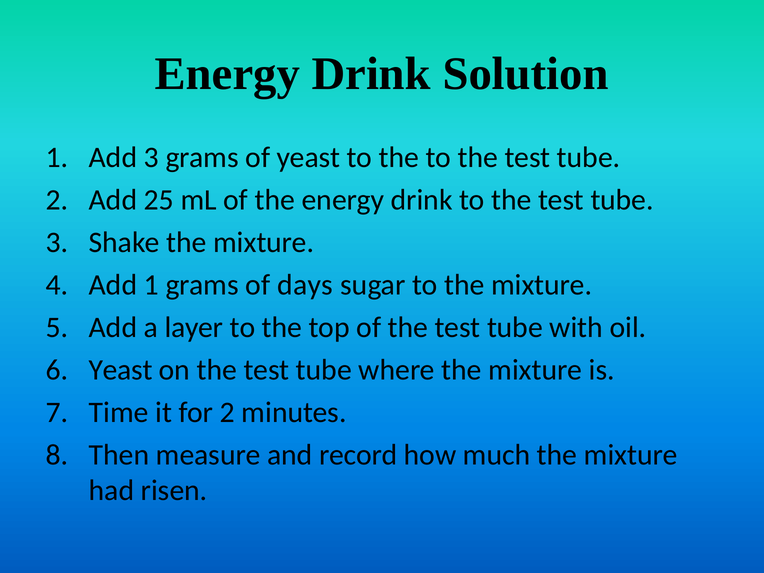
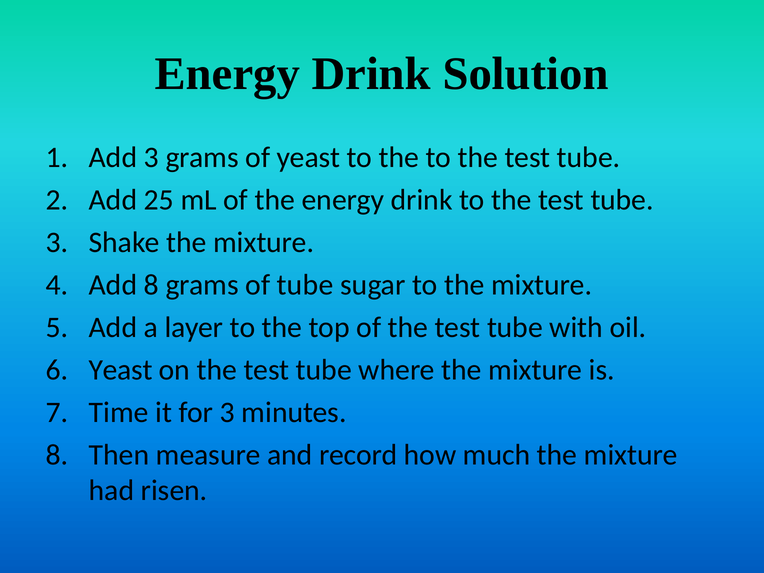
Add 1: 1 -> 8
of days: days -> tube
for 2: 2 -> 3
